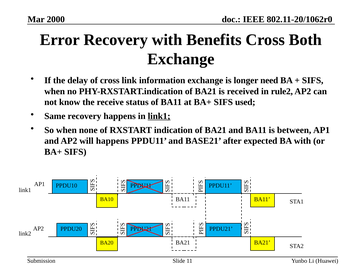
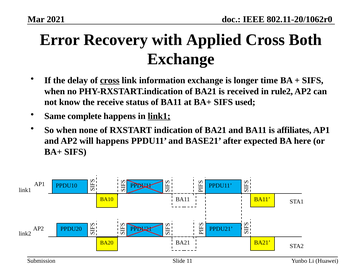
2000: 2000 -> 2021
Benefits: Benefits -> Applied
cross at (110, 80) underline: none -> present
need: need -> time
Same recovery: recovery -> complete
between: between -> affiliates
BA with: with -> here
